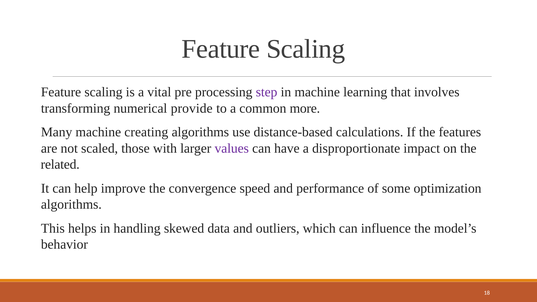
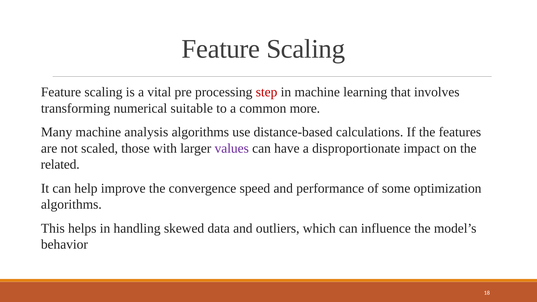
step colour: purple -> red
provide: provide -> suitable
creating: creating -> analysis
